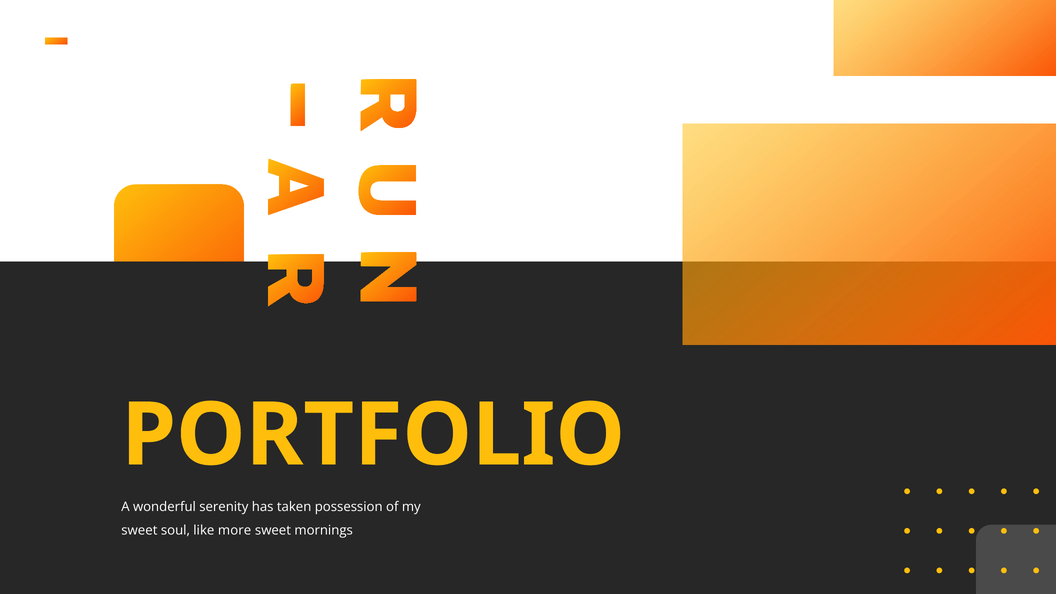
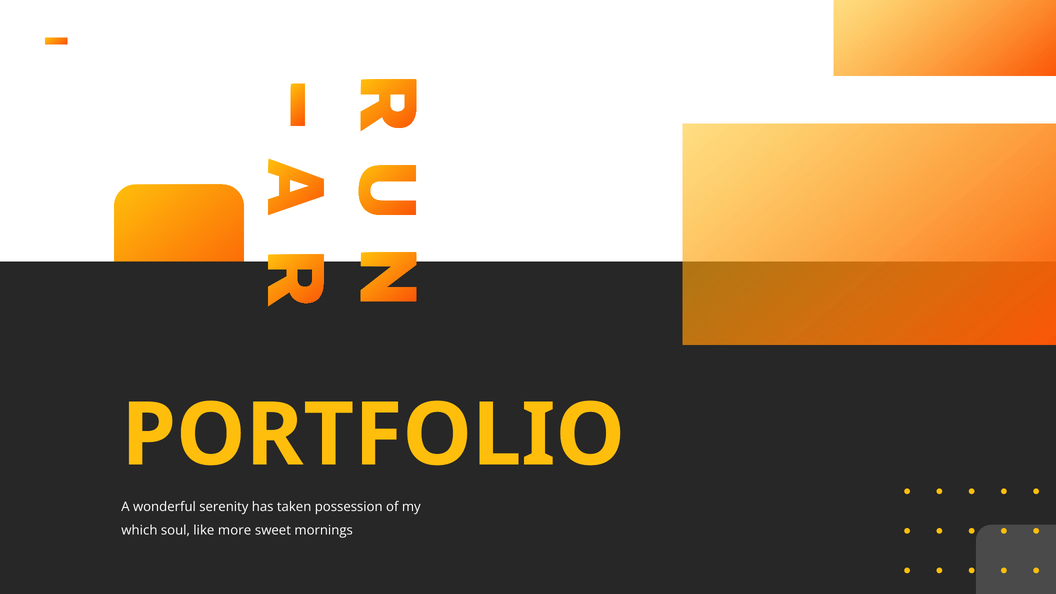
sweet at (139, 530): sweet -> which
